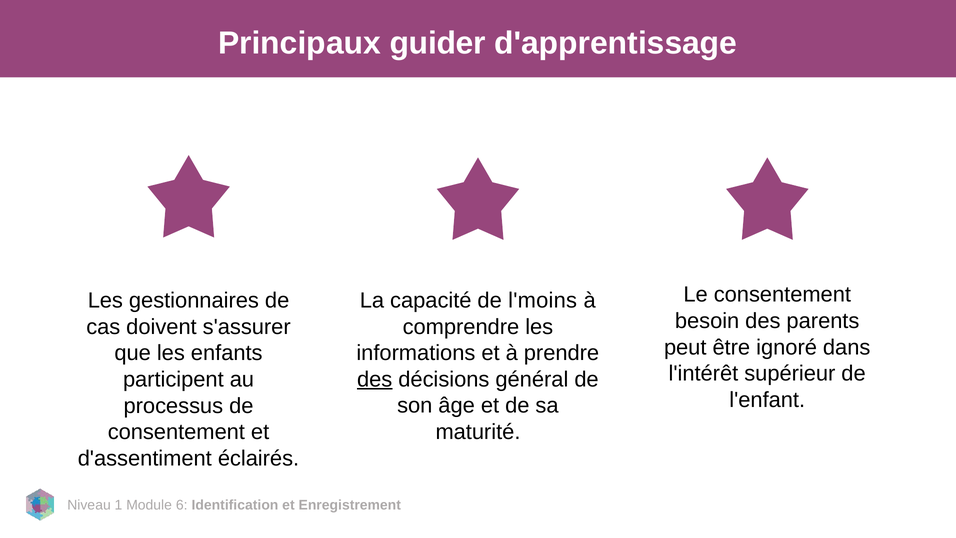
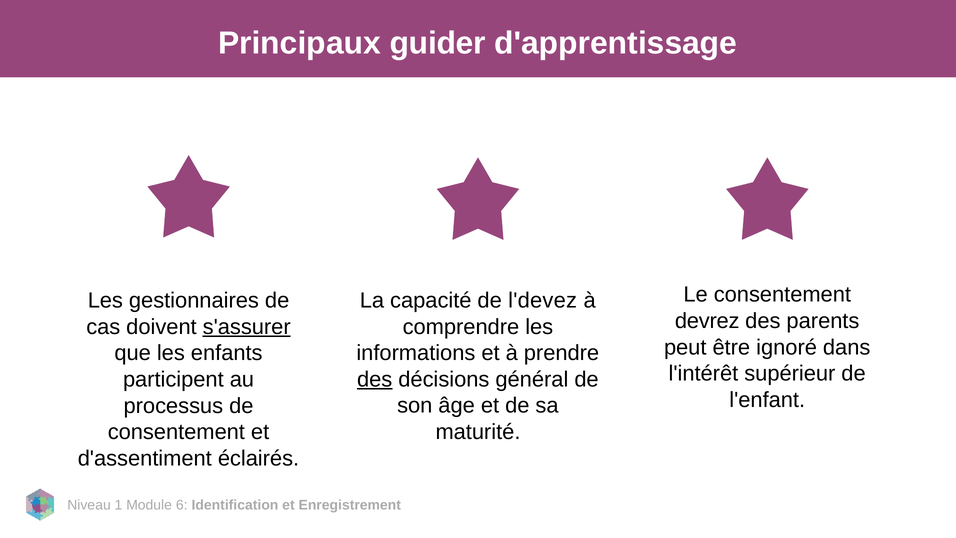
l'moins: l'moins -> l'devez
besoin: besoin -> devrez
s'assurer underline: none -> present
